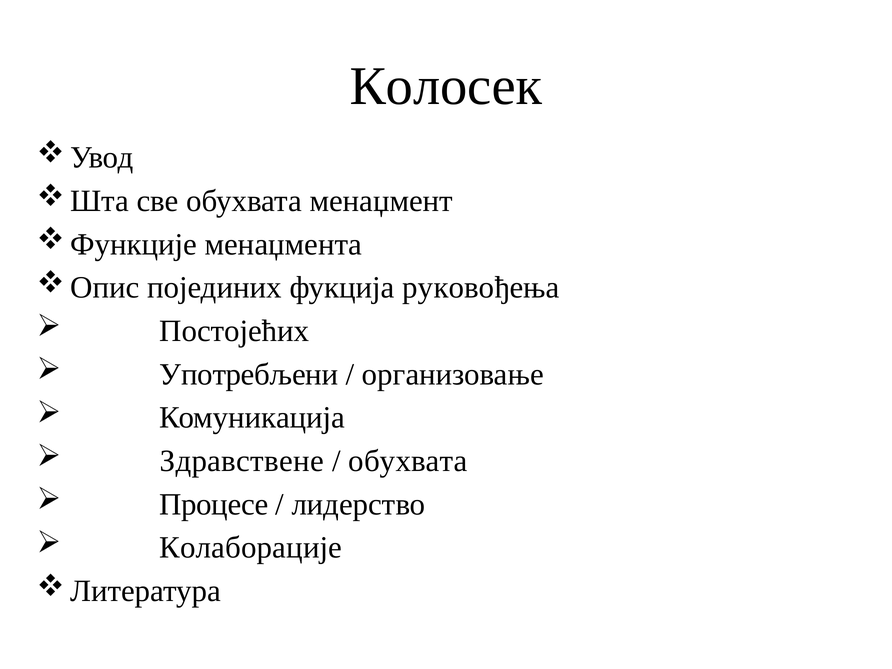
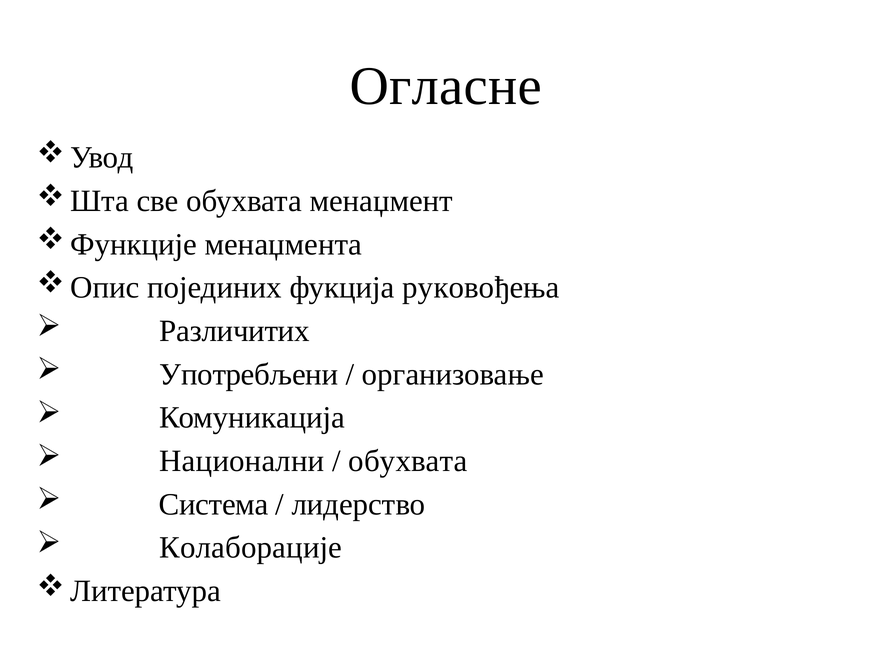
Колосек: Колосек -> Огласне
Постојећих: Постојећих -> Различитих
Здравствене: Здравствене -> Национални
Процесе: Процесе -> Система
